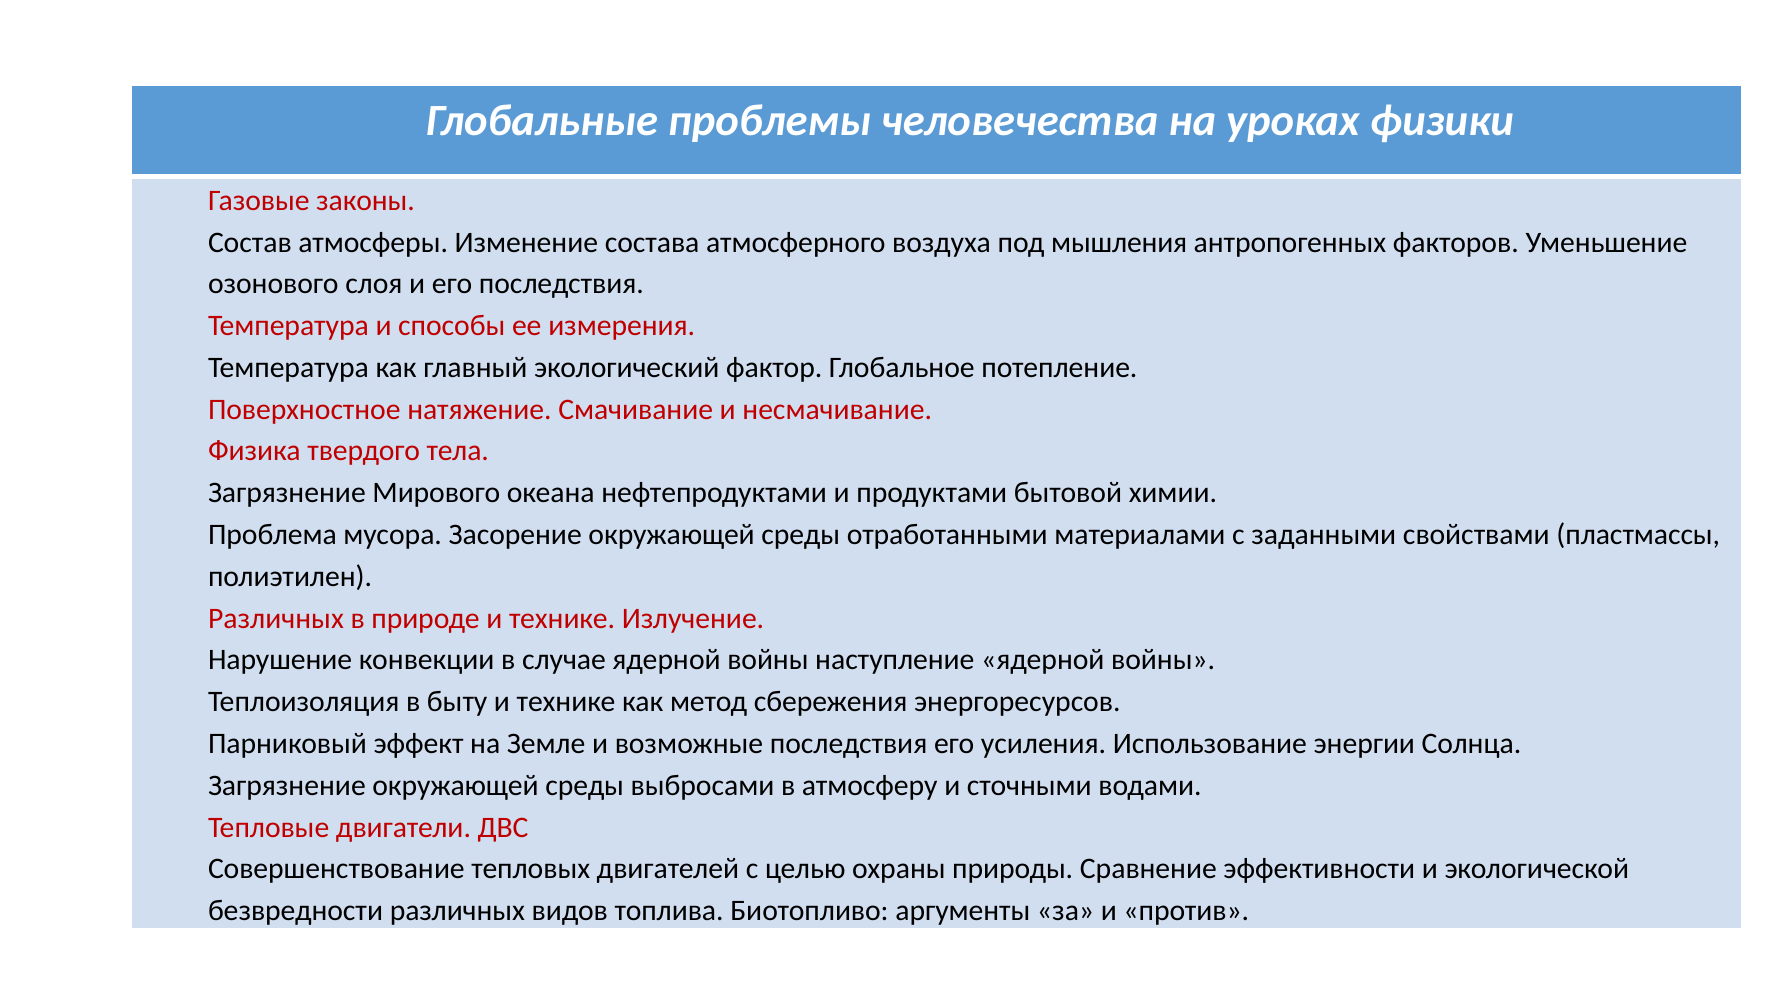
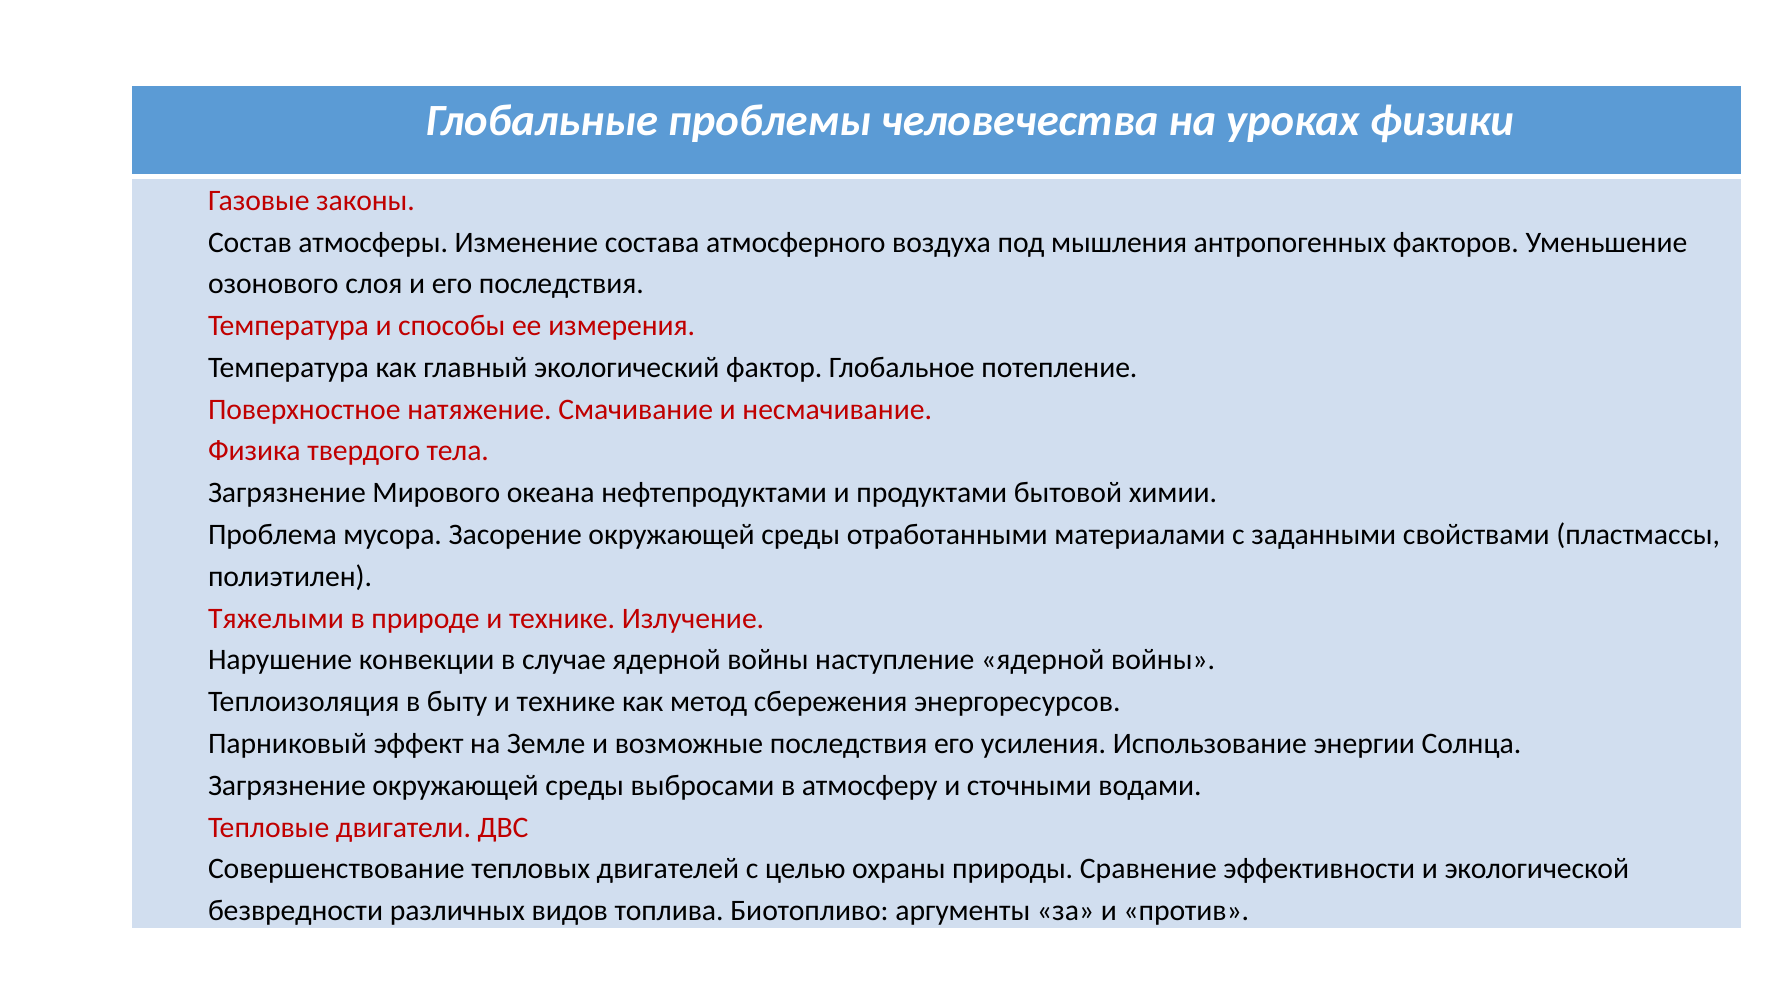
Различных at (276, 618): Различных -> Тяжелыми
